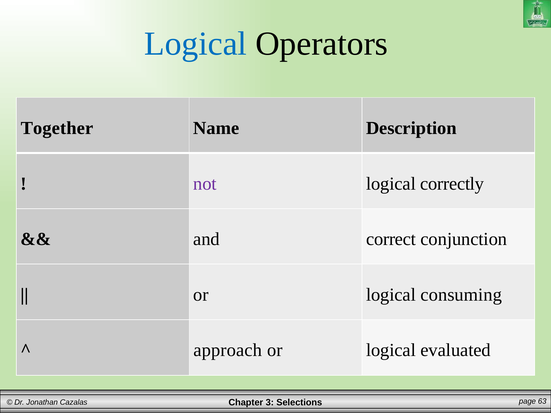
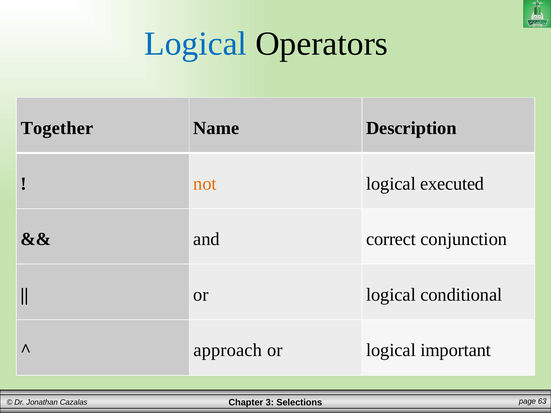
not colour: purple -> orange
correctly: correctly -> executed
consuming: consuming -> conditional
evaluated: evaluated -> important
